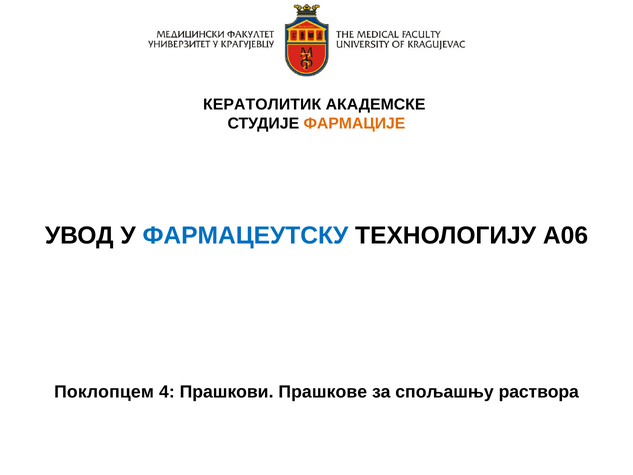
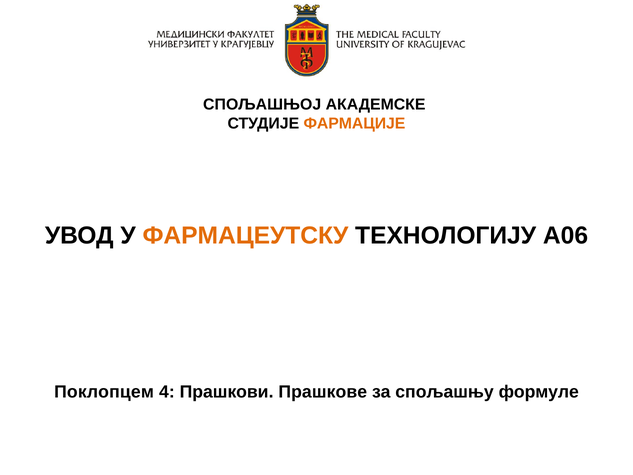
КЕРАТОЛИТИК: КЕРАТОЛИТИК -> СПОЉАШЊОЈ
ФАРМАЦЕУТСКУ colour: blue -> orange
раствора: раствора -> формуле
